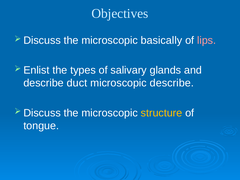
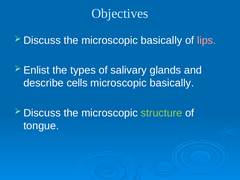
duct: duct -> cells
describe at (172, 83): describe -> basically
structure colour: yellow -> light green
